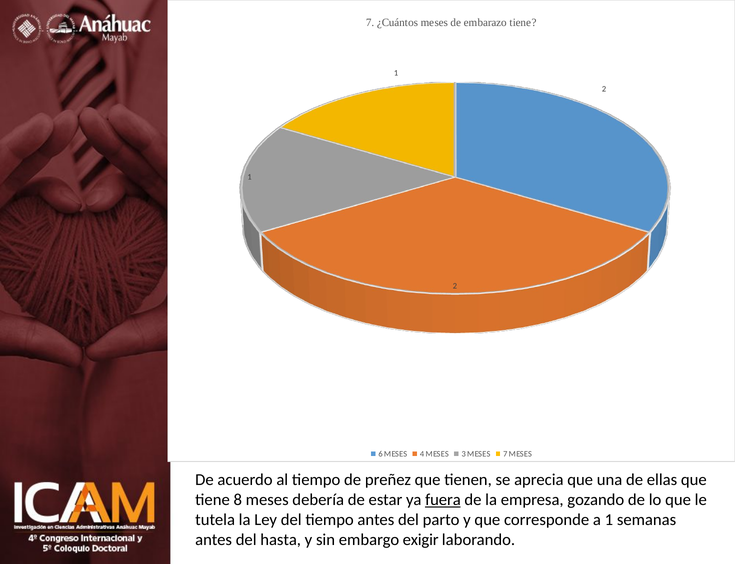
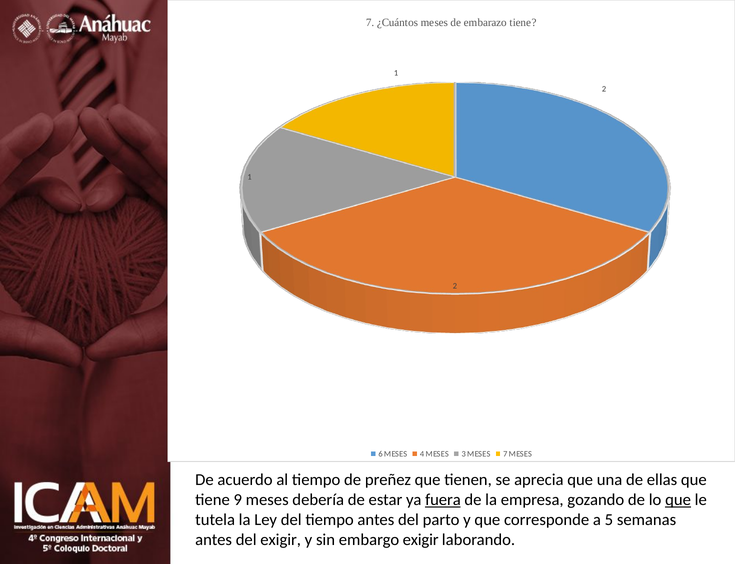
8: 8 -> 9
que at (678, 500) underline: none -> present
a 1: 1 -> 5
del hasta: hasta -> exigir
